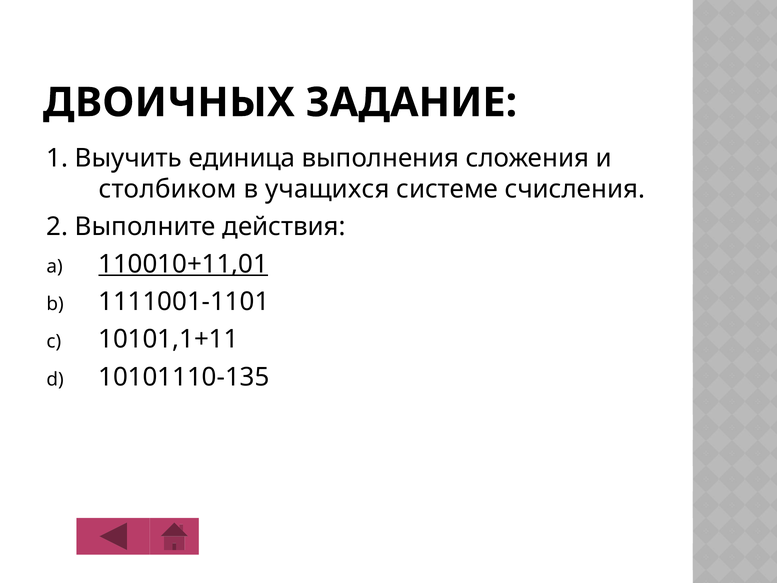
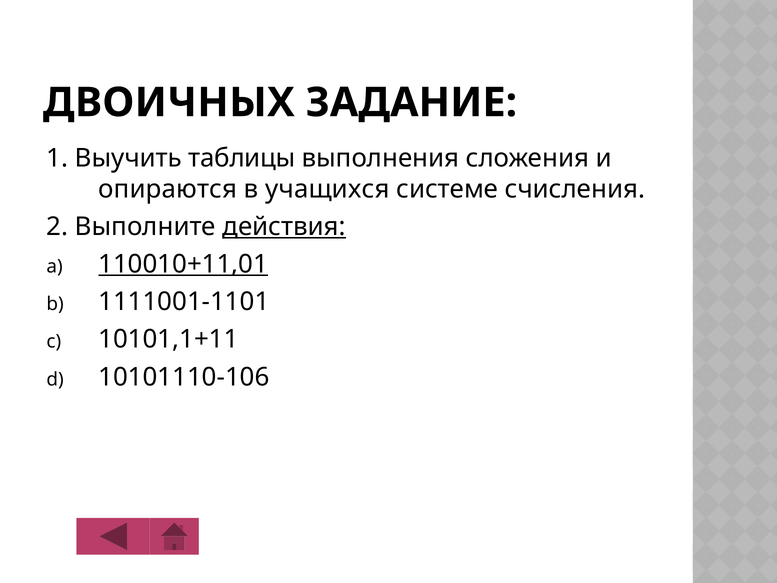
единица: единица -> таблицы
столбиком: столбиком -> опираются
действия underline: none -> present
10101110-135: 10101110-135 -> 10101110-106
